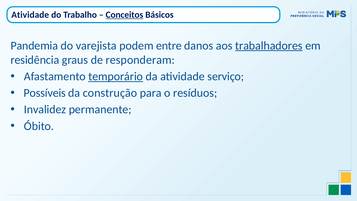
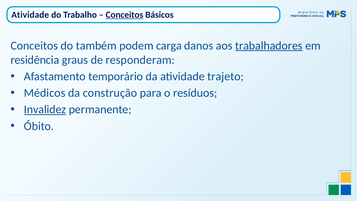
Pandemia at (34, 46): Pandemia -> Conceitos
varejista: varejista -> também
entre: entre -> carga
temporário underline: present -> none
serviço: serviço -> trajeto
Possíveis: Possíveis -> Médicos
Invalidez underline: none -> present
